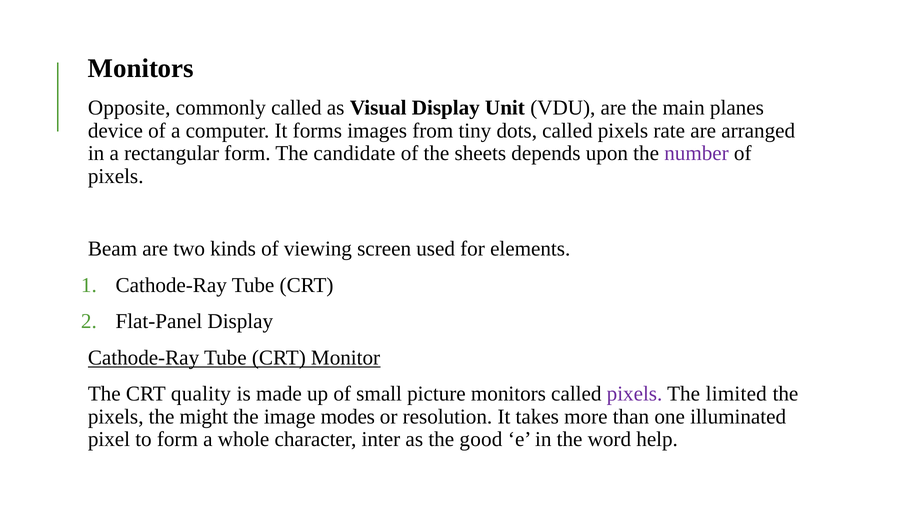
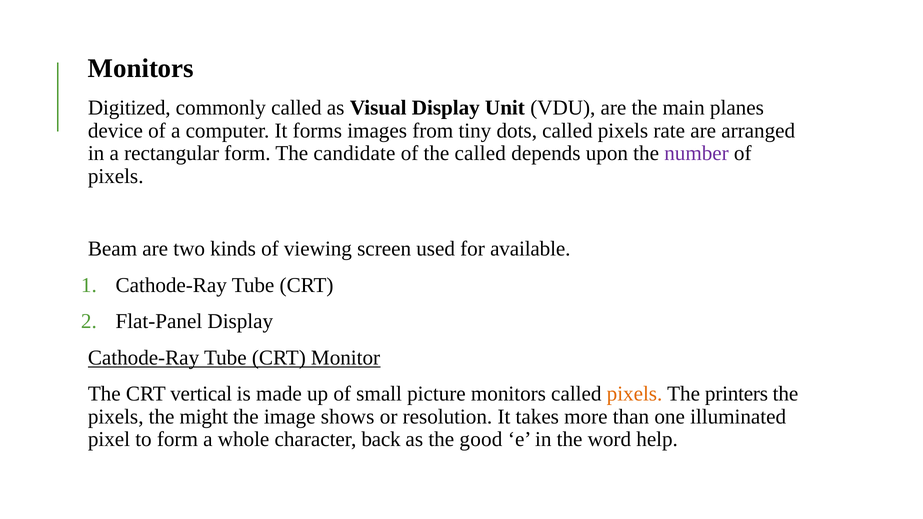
Opposite: Opposite -> Digitized
the sheets: sheets -> called
elements: elements -> available
quality: quality -> vertical
pixels at (635, 394) colour: purple -> orange
limited: limited -> printers
modes: modes -> shows
inter: inter -> back
